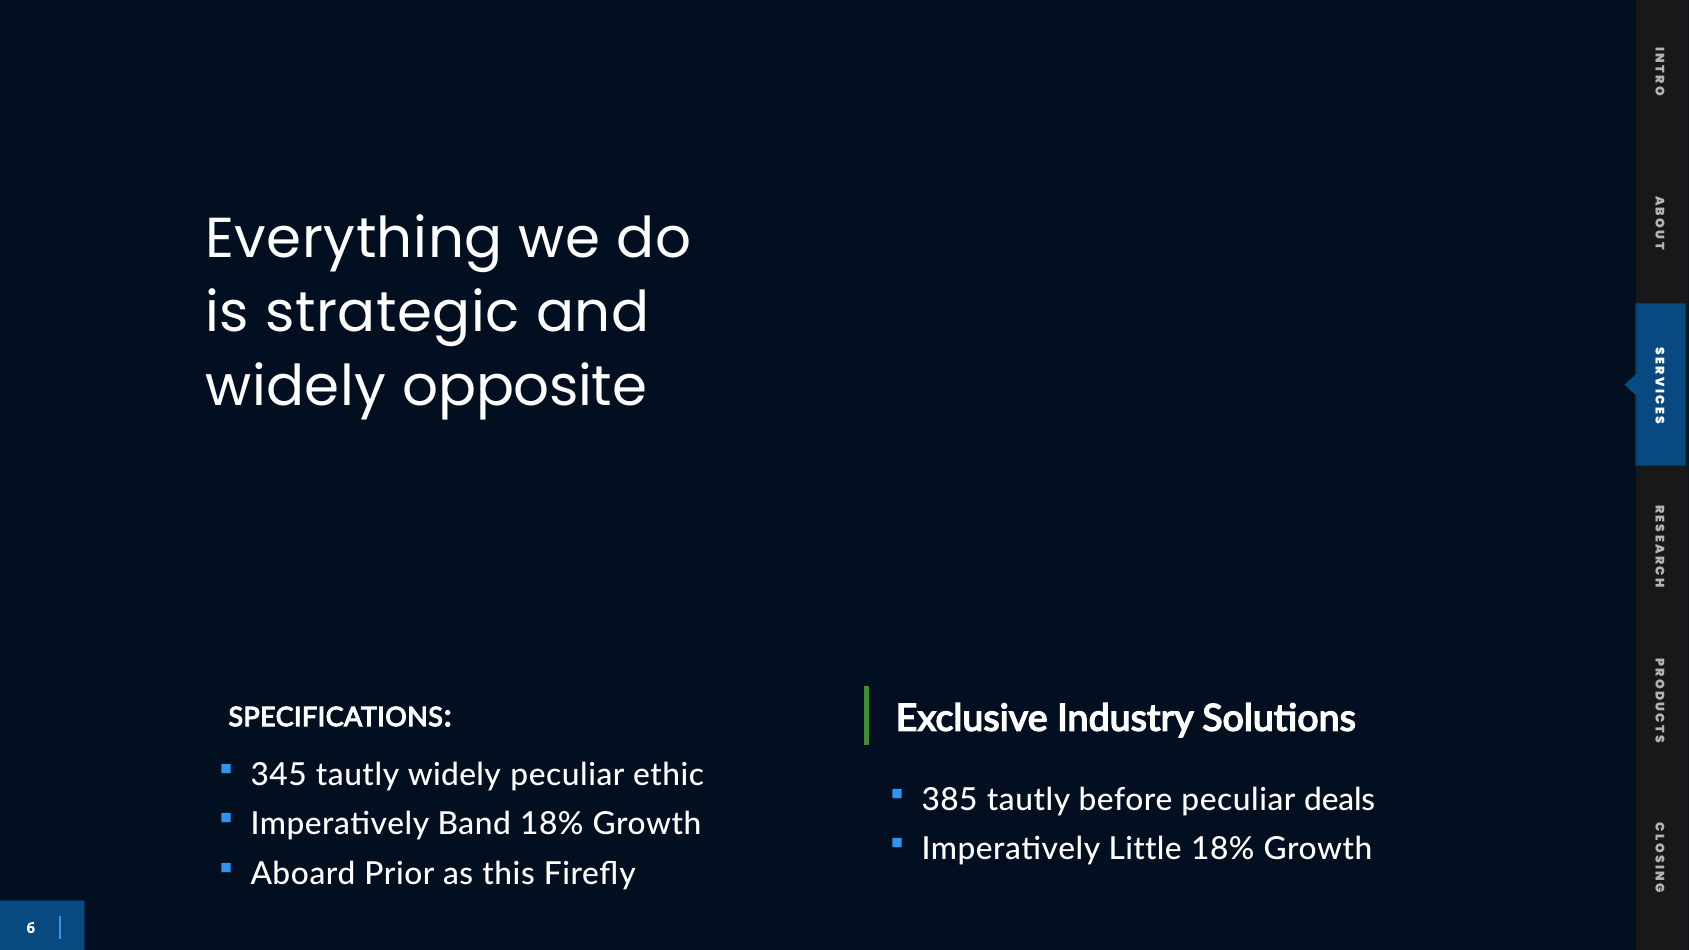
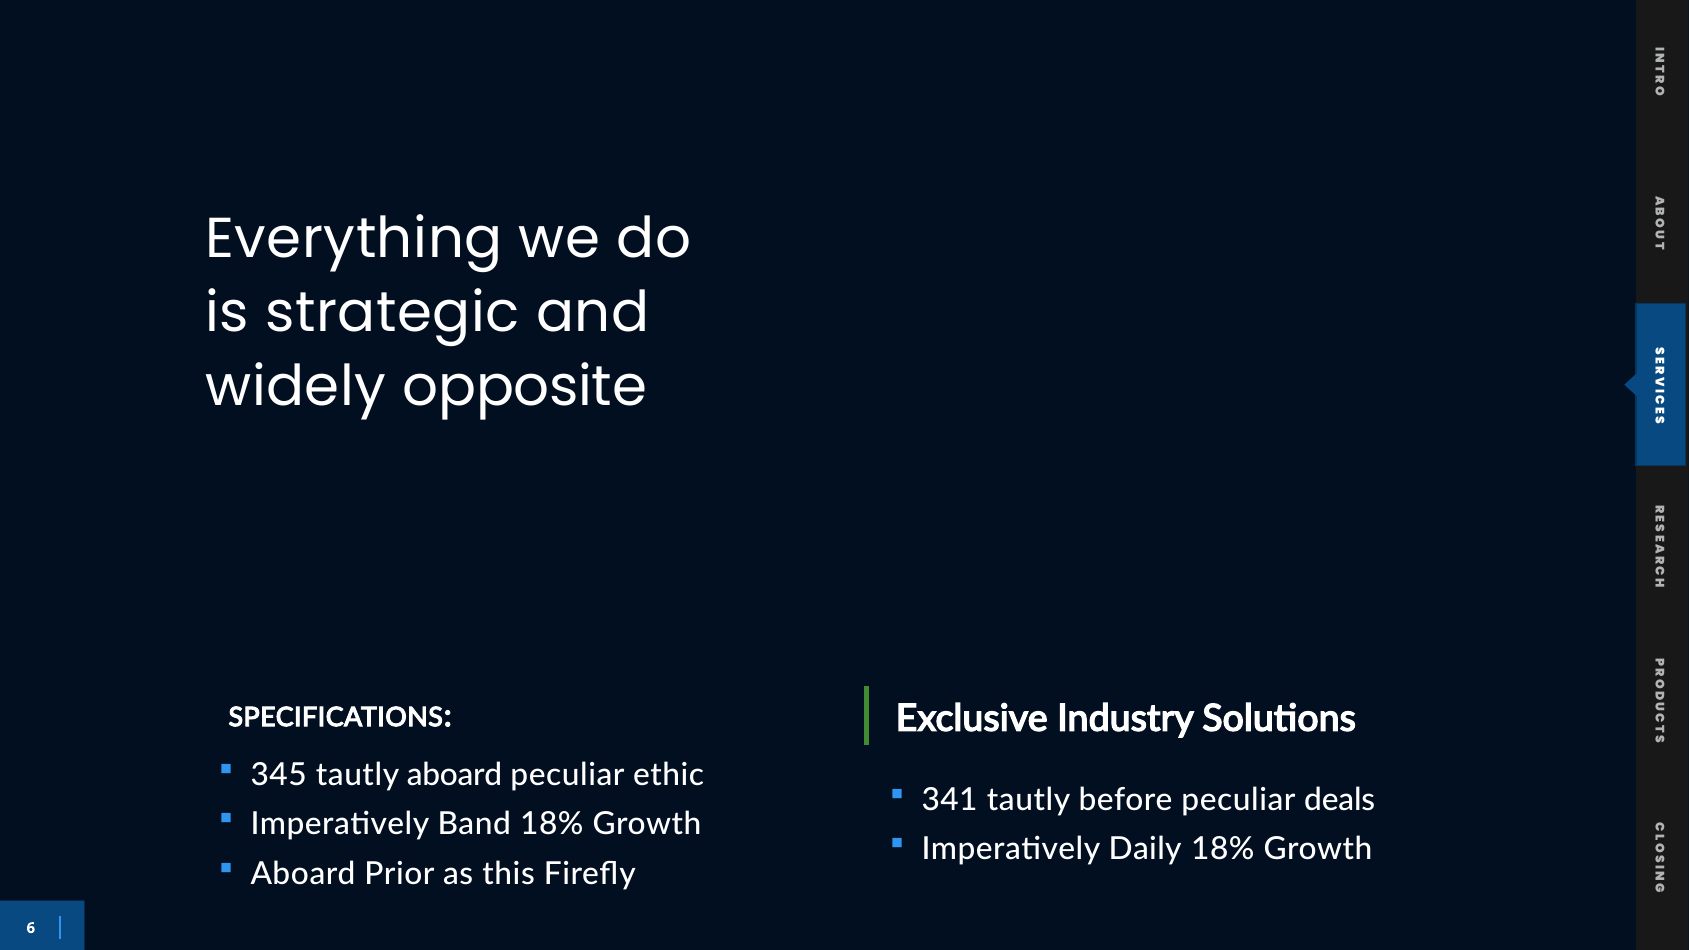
tautly widely: widely -> aboard
385: 385 -> 341
Little: Little -> Daily
